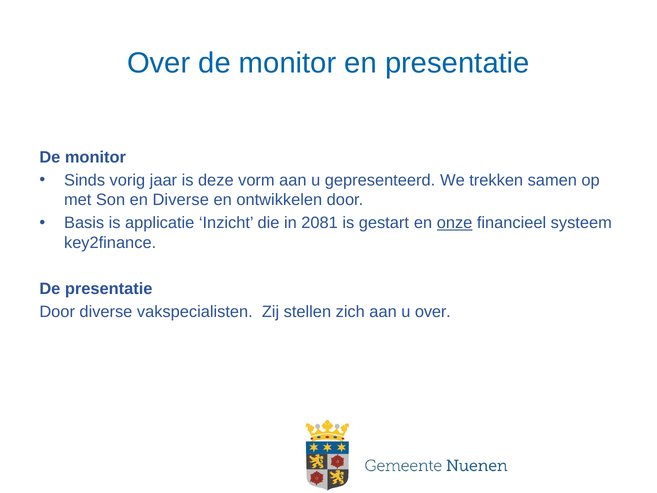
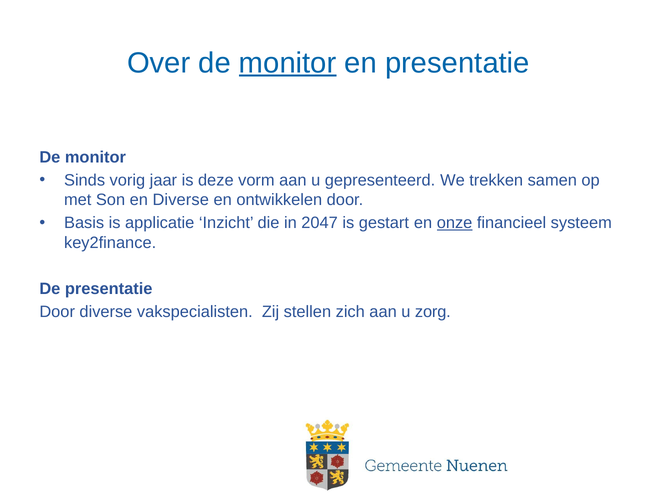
monitor at (288, 63) underline: none -> present
2081: 2081 -> 2047
u over: over -> zorg
